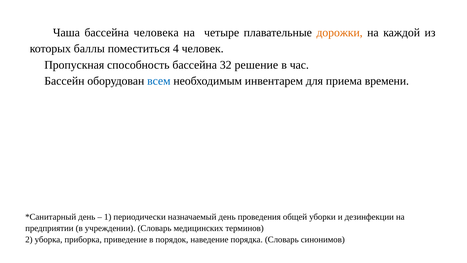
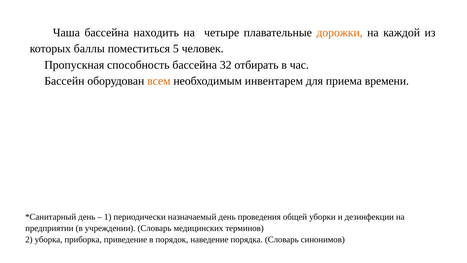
человека: человека -> находить
4: 4 -> 5
решение: решение -> отбирать
всем colour: blue -> orange
